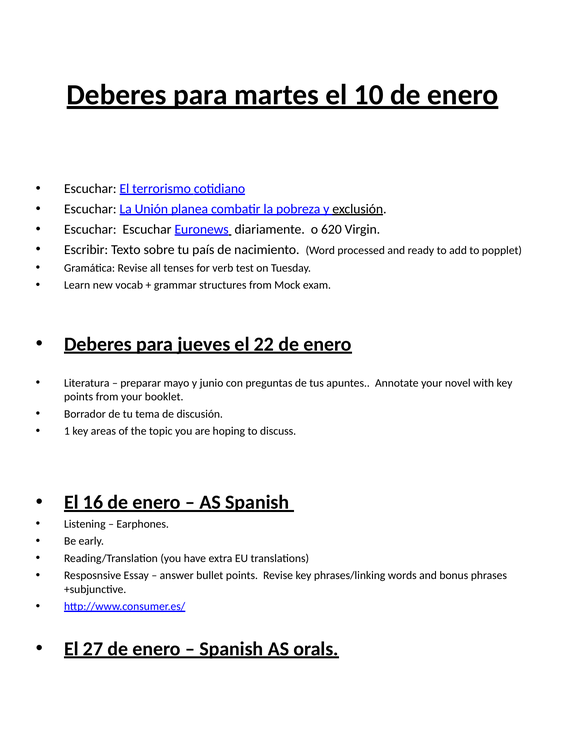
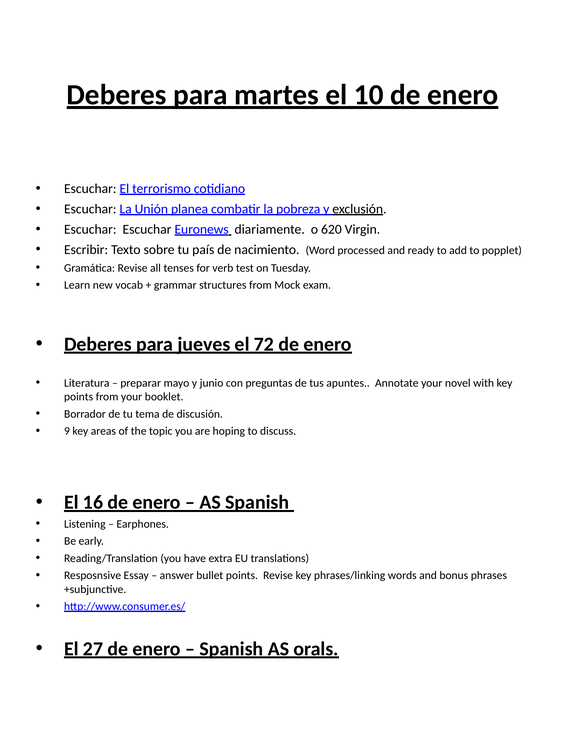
22: 22 -> 72
1: 1 -> 9
